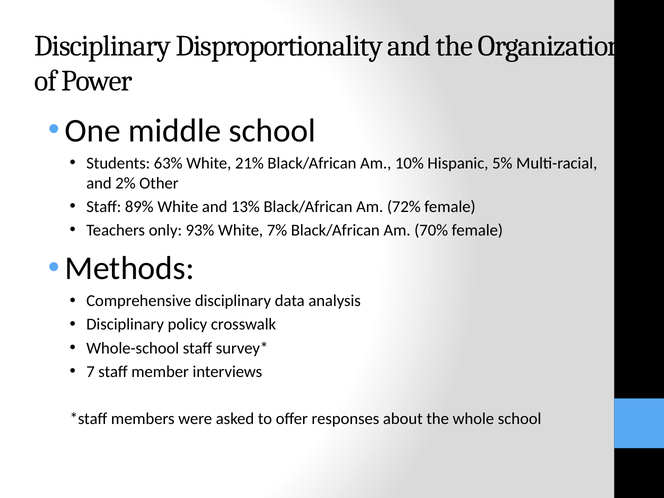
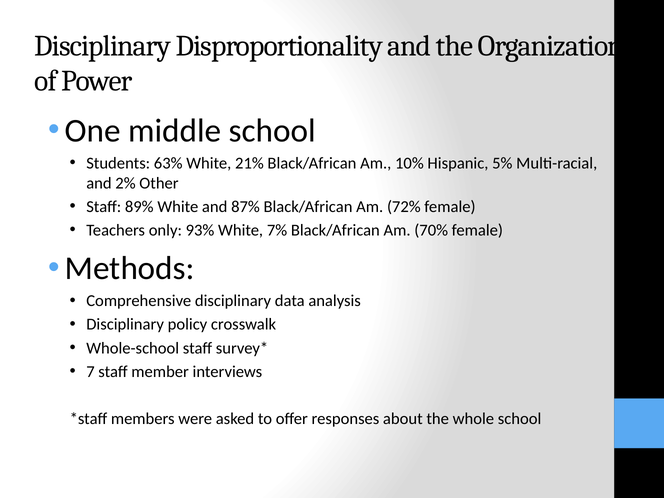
13%: 13% -> 87%
